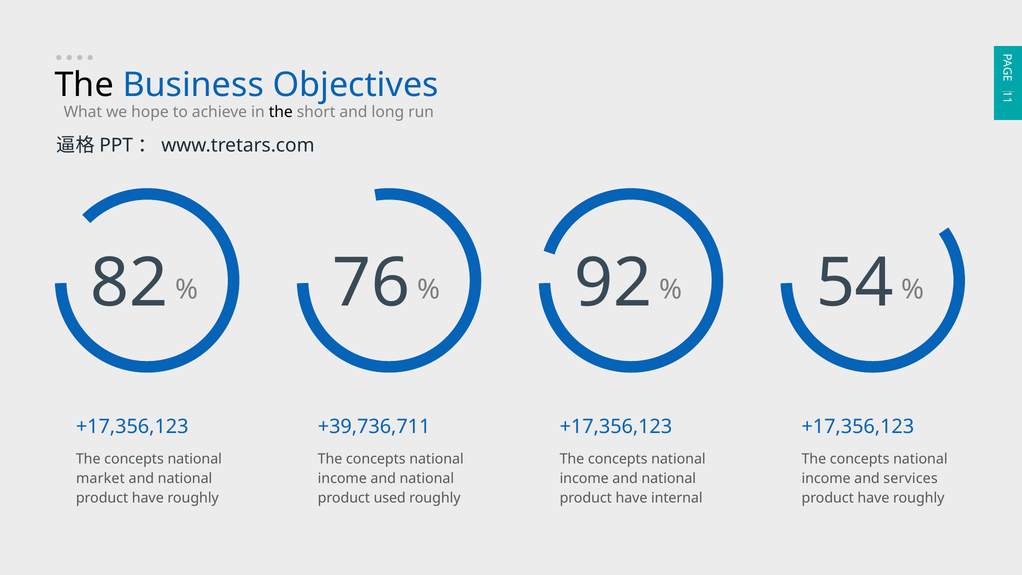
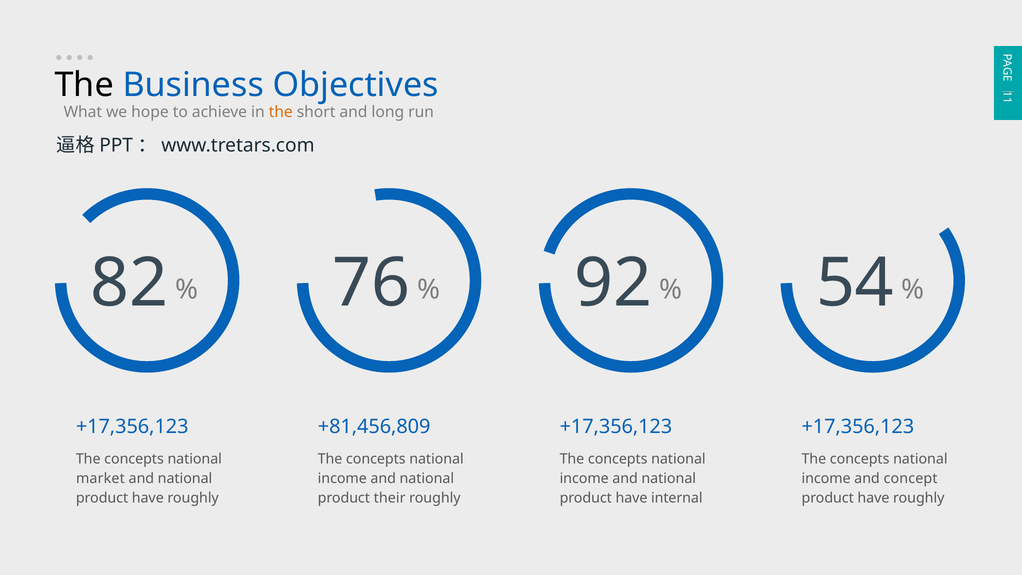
the at (281, 112) colour: black -> orange
+39,736,711: +39,736,711 -> +81,456,809
services: services -> concept
used: used -> their
